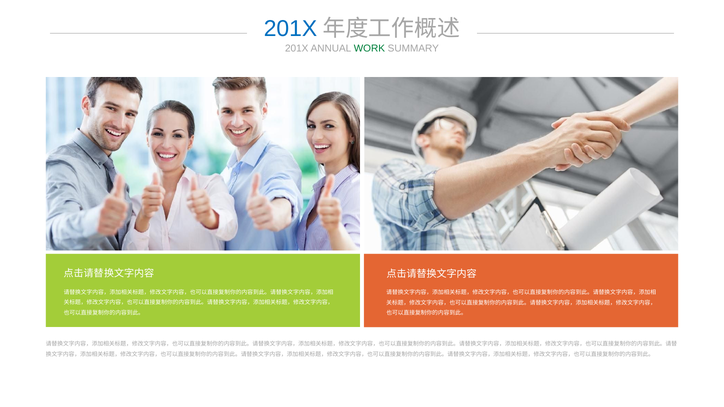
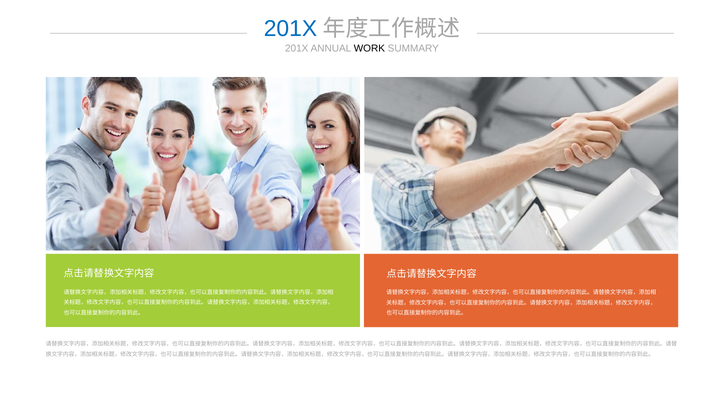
WORK colour: green -> black
